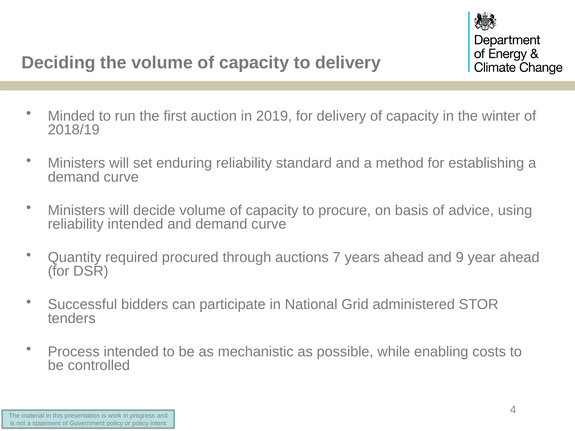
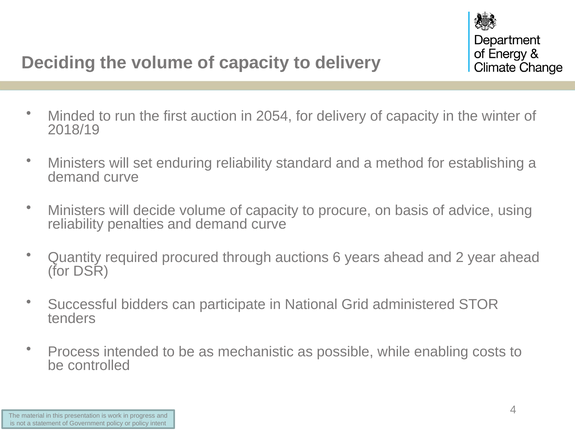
2019: 2019 -> 2054
reliability intended: intended -> penalties
7: 7 -> 6
9: 9 -> 2
